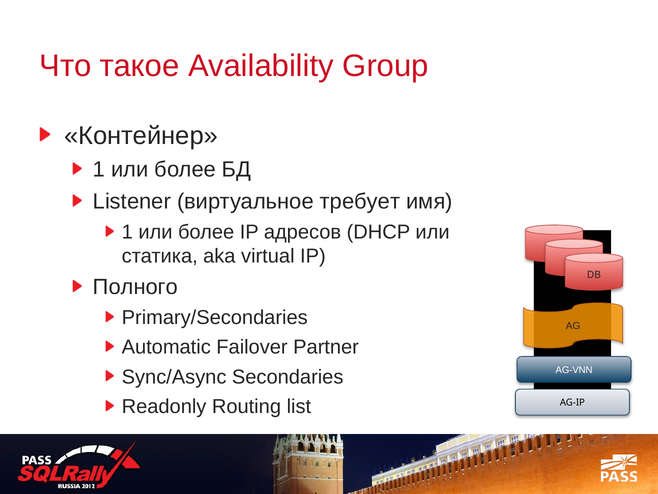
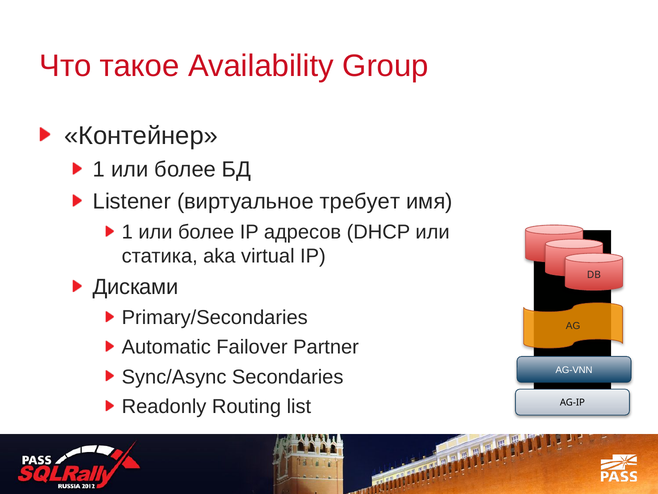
Полного: Полного -> Дисками
